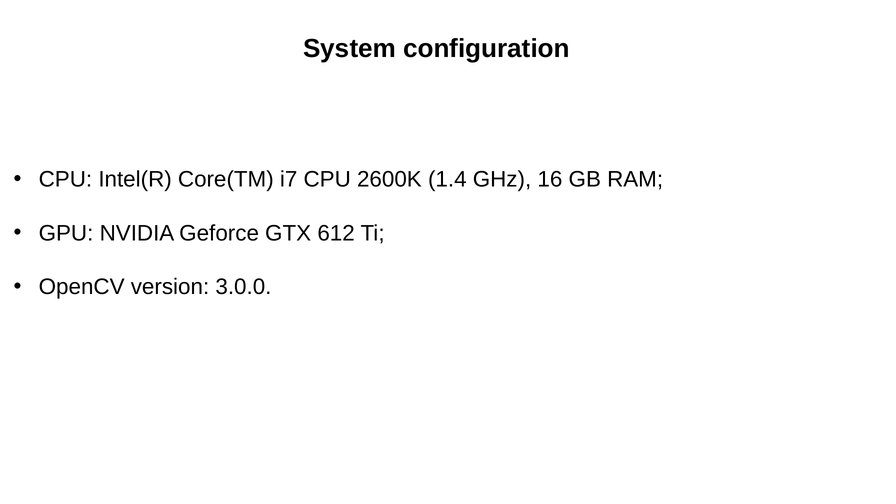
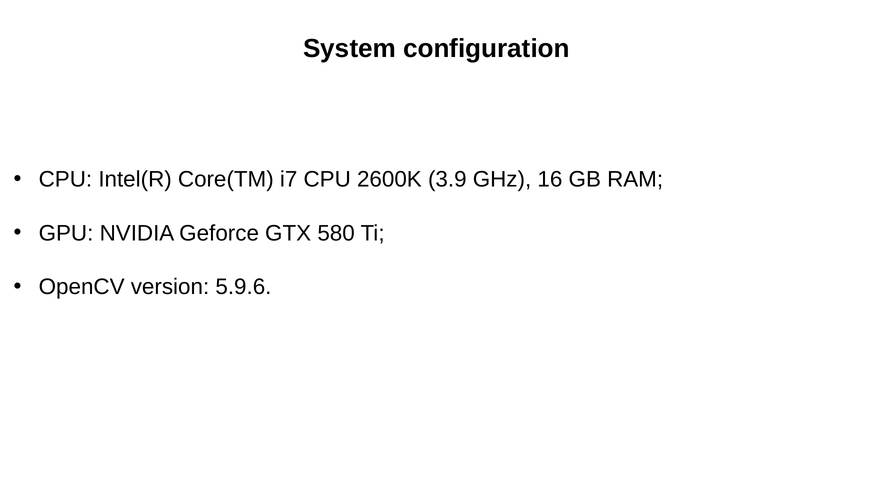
1.4: 1.4 -> 3.9
612: 612 -> 580
3.0.0: 3.0.0 -> 5.9.6
